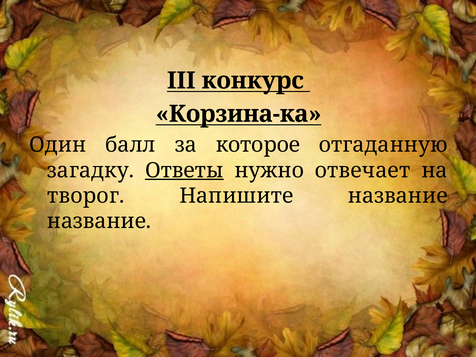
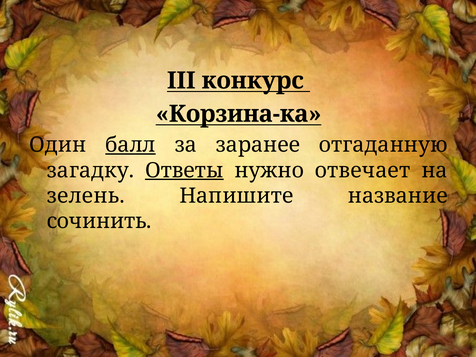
балл underline: none -> present
которое: которое -> заранее
творог: творог -> зелень
название at (99, 221): название -> сочинить
